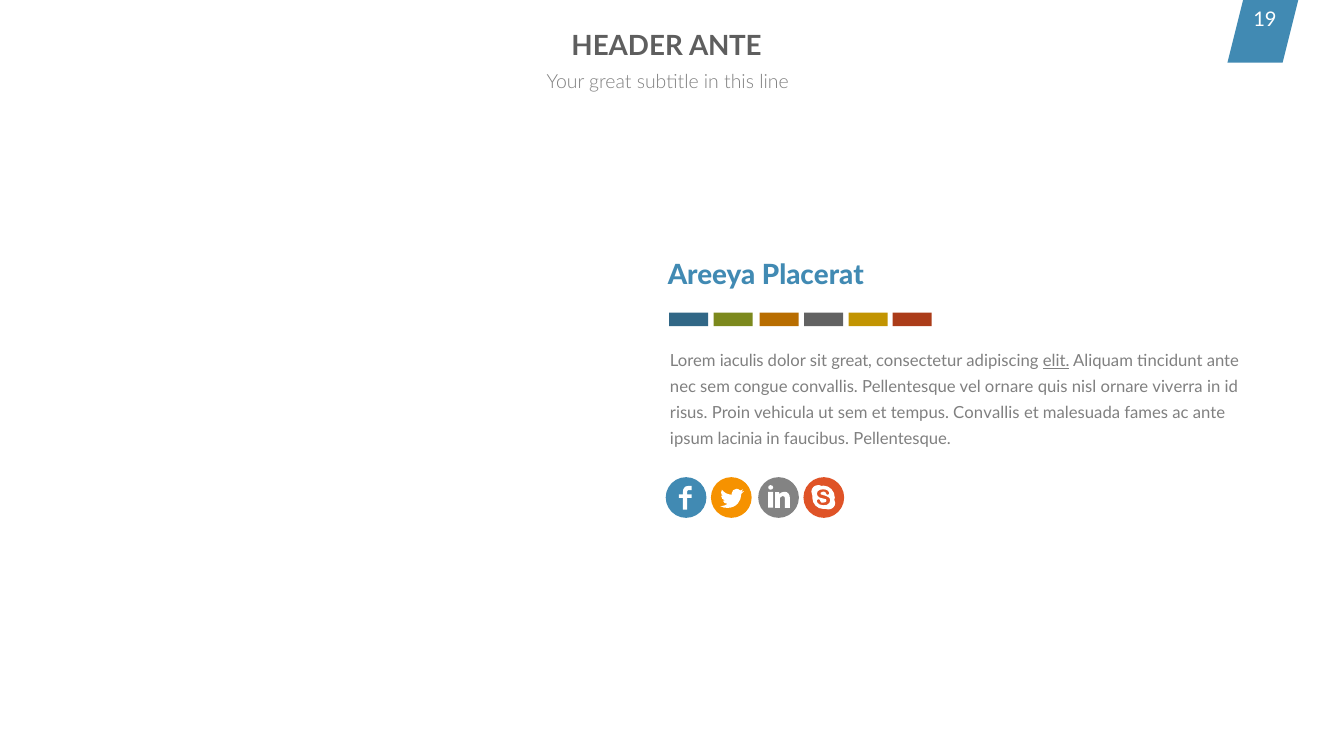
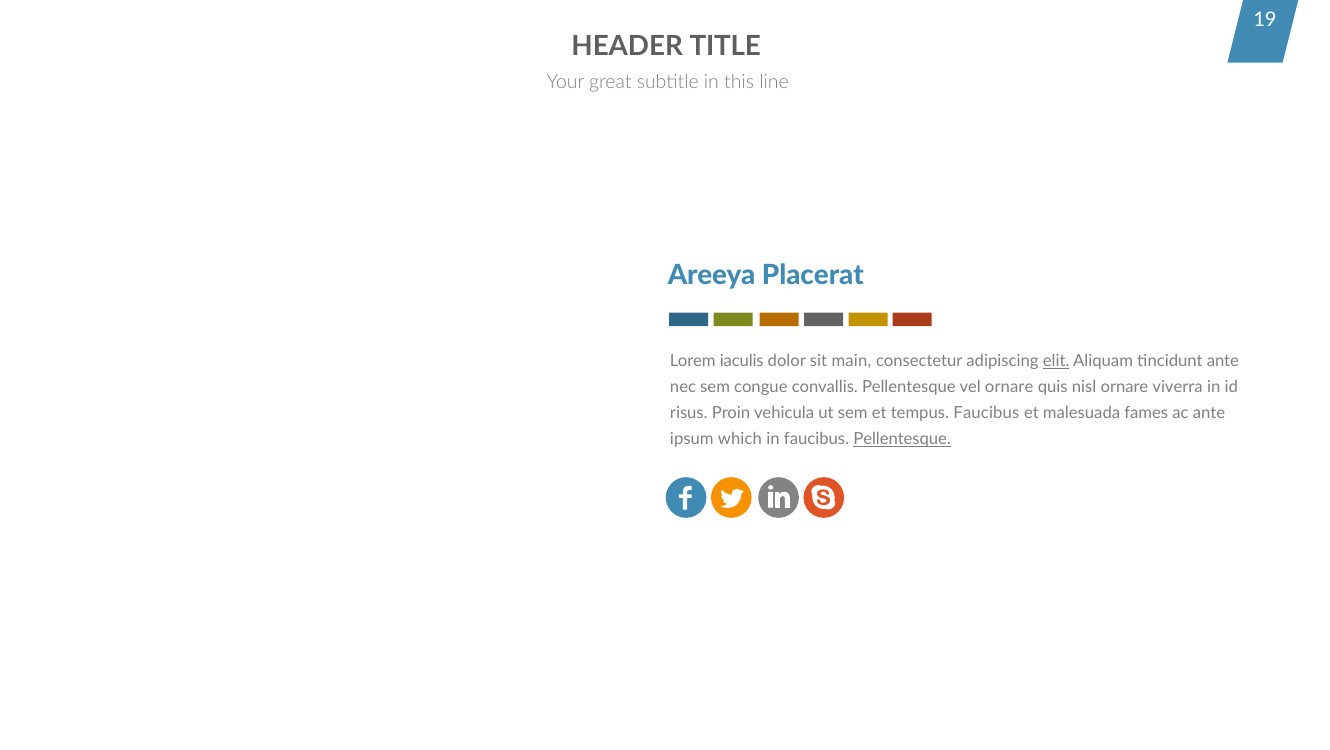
HEADER ANTE: ANTE -> TITLE
sit great: great -> main
tempus Convallis: Convallis -> Faucibus
lacinia: lacinia -> which
Pellentesque at (902, 439) underline: none -> present
